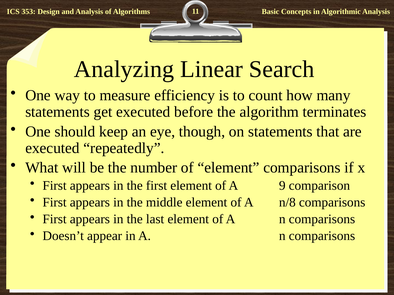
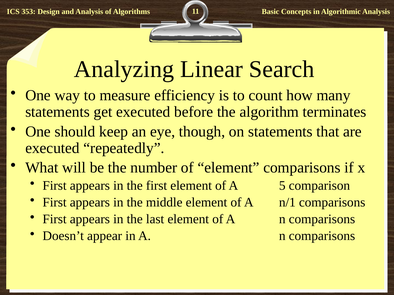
9: 9 -> 5
n/8: n/8 -> n/1
